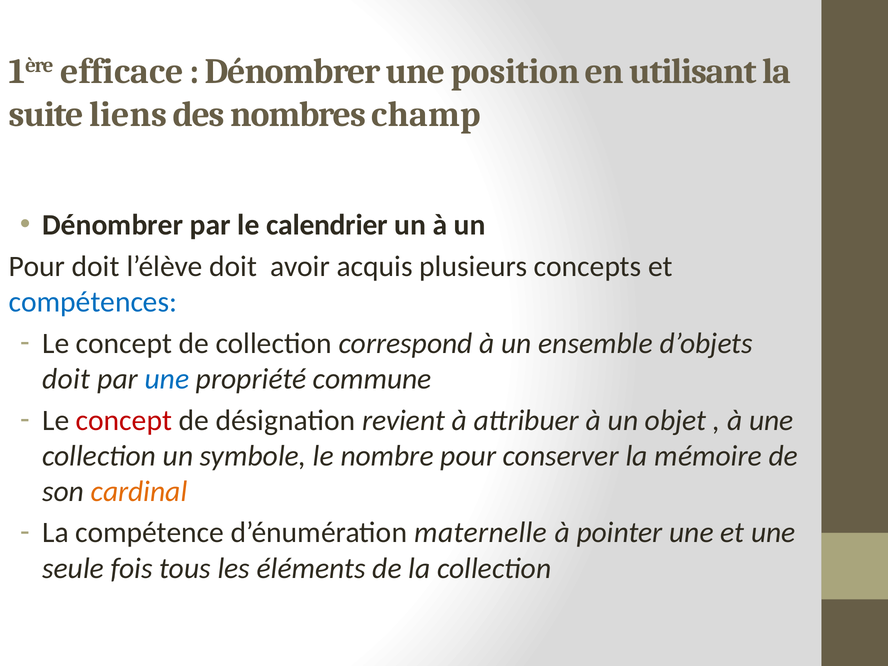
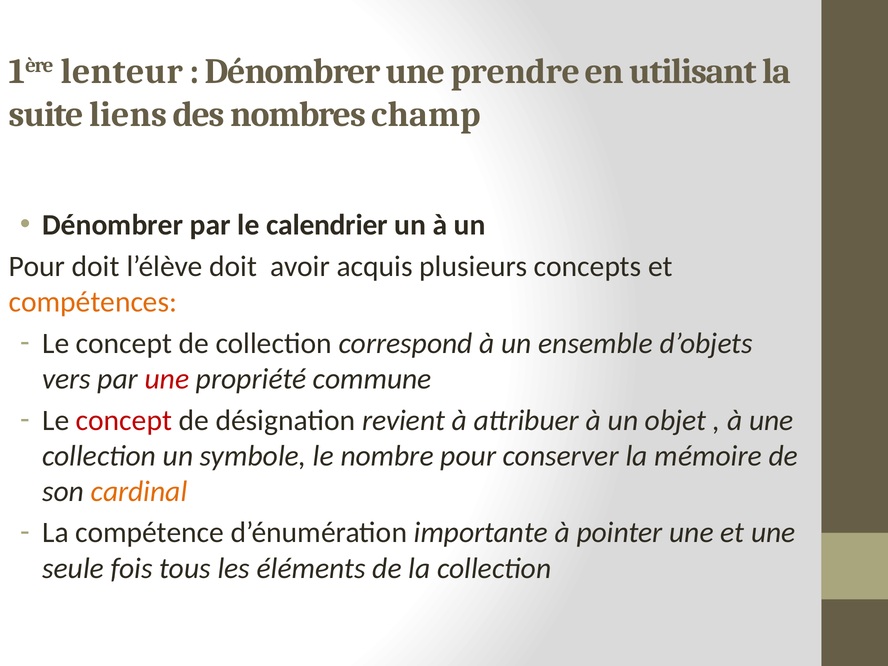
efficace: efficace -> lenteur
position: position -> prendre
compétences colour: blue -> orange
doit at (66, 379): doit -> vers
une at (167, 379) colour: blue -> red
maternelle: maternelle -> importante
